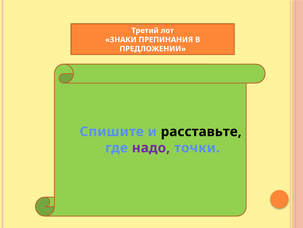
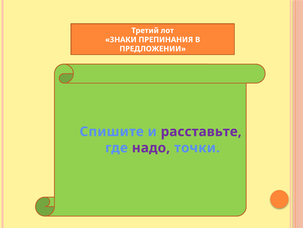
расставьте colour: black -> purple
